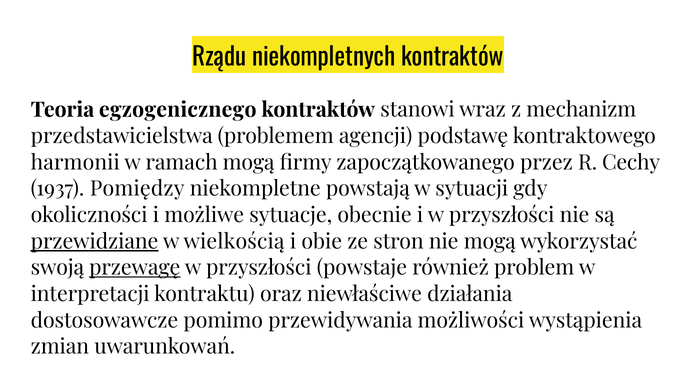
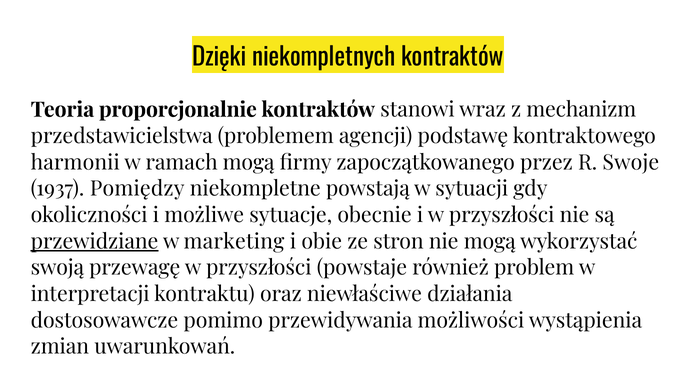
Rządu: Rządu -> Dzięki
egzogenicznego: egzogenicznego -> proporcjonalnie
Cechy: Cechy -> Swoje
wielkością: wielkością -> marketing
przewagę underline: present -> none
